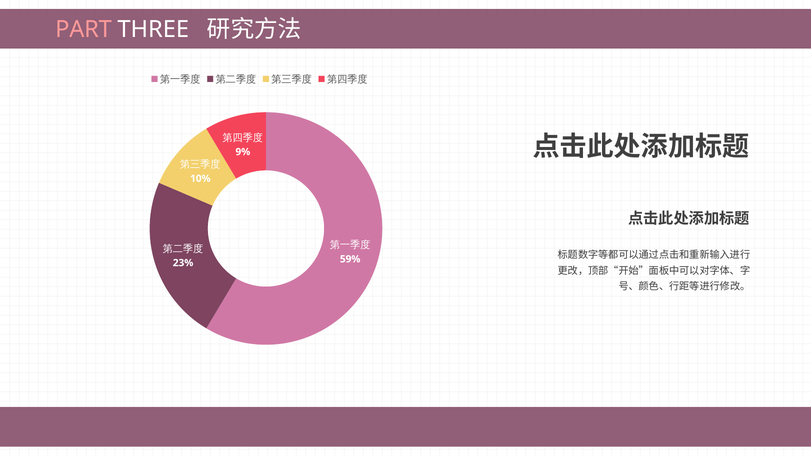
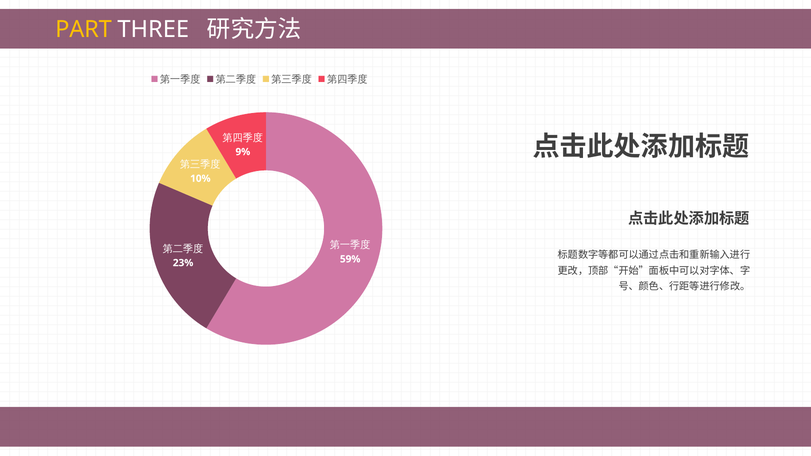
PART colour: pink -> yellow
